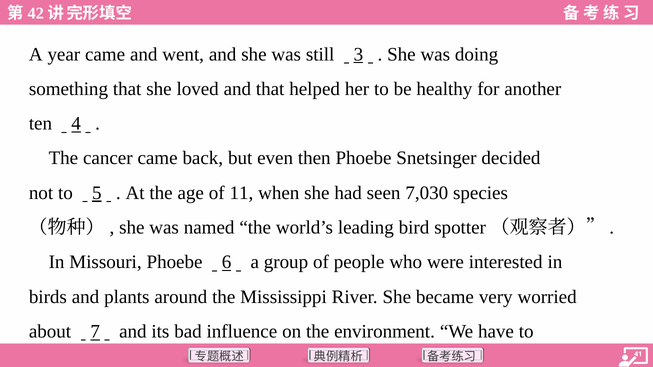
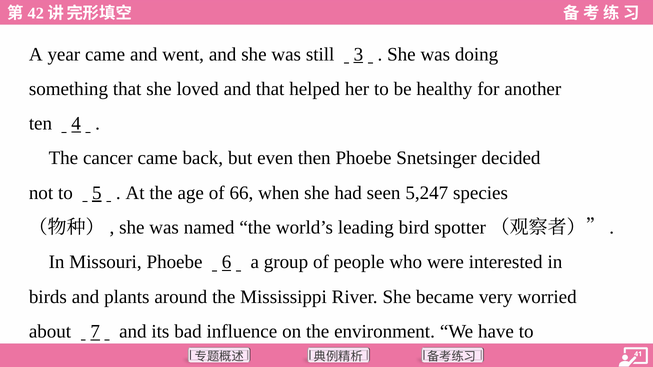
11: 11 -> 66
7,030: 7,030 -> 5,247
